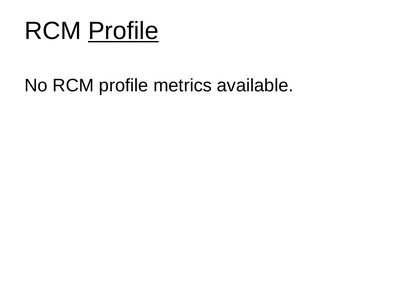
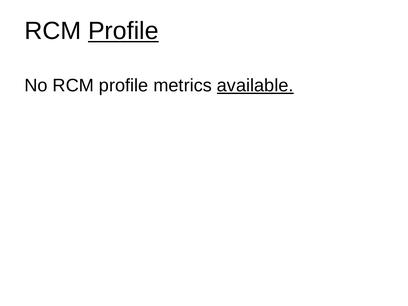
available underline: none -> present
